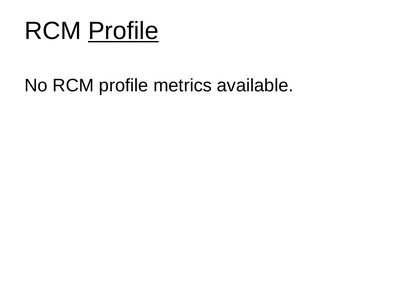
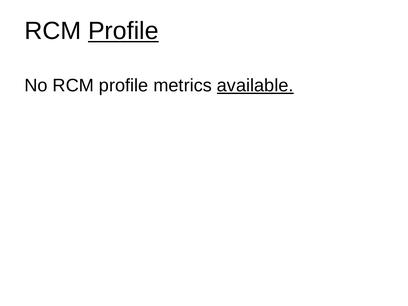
available underline: none -> present
